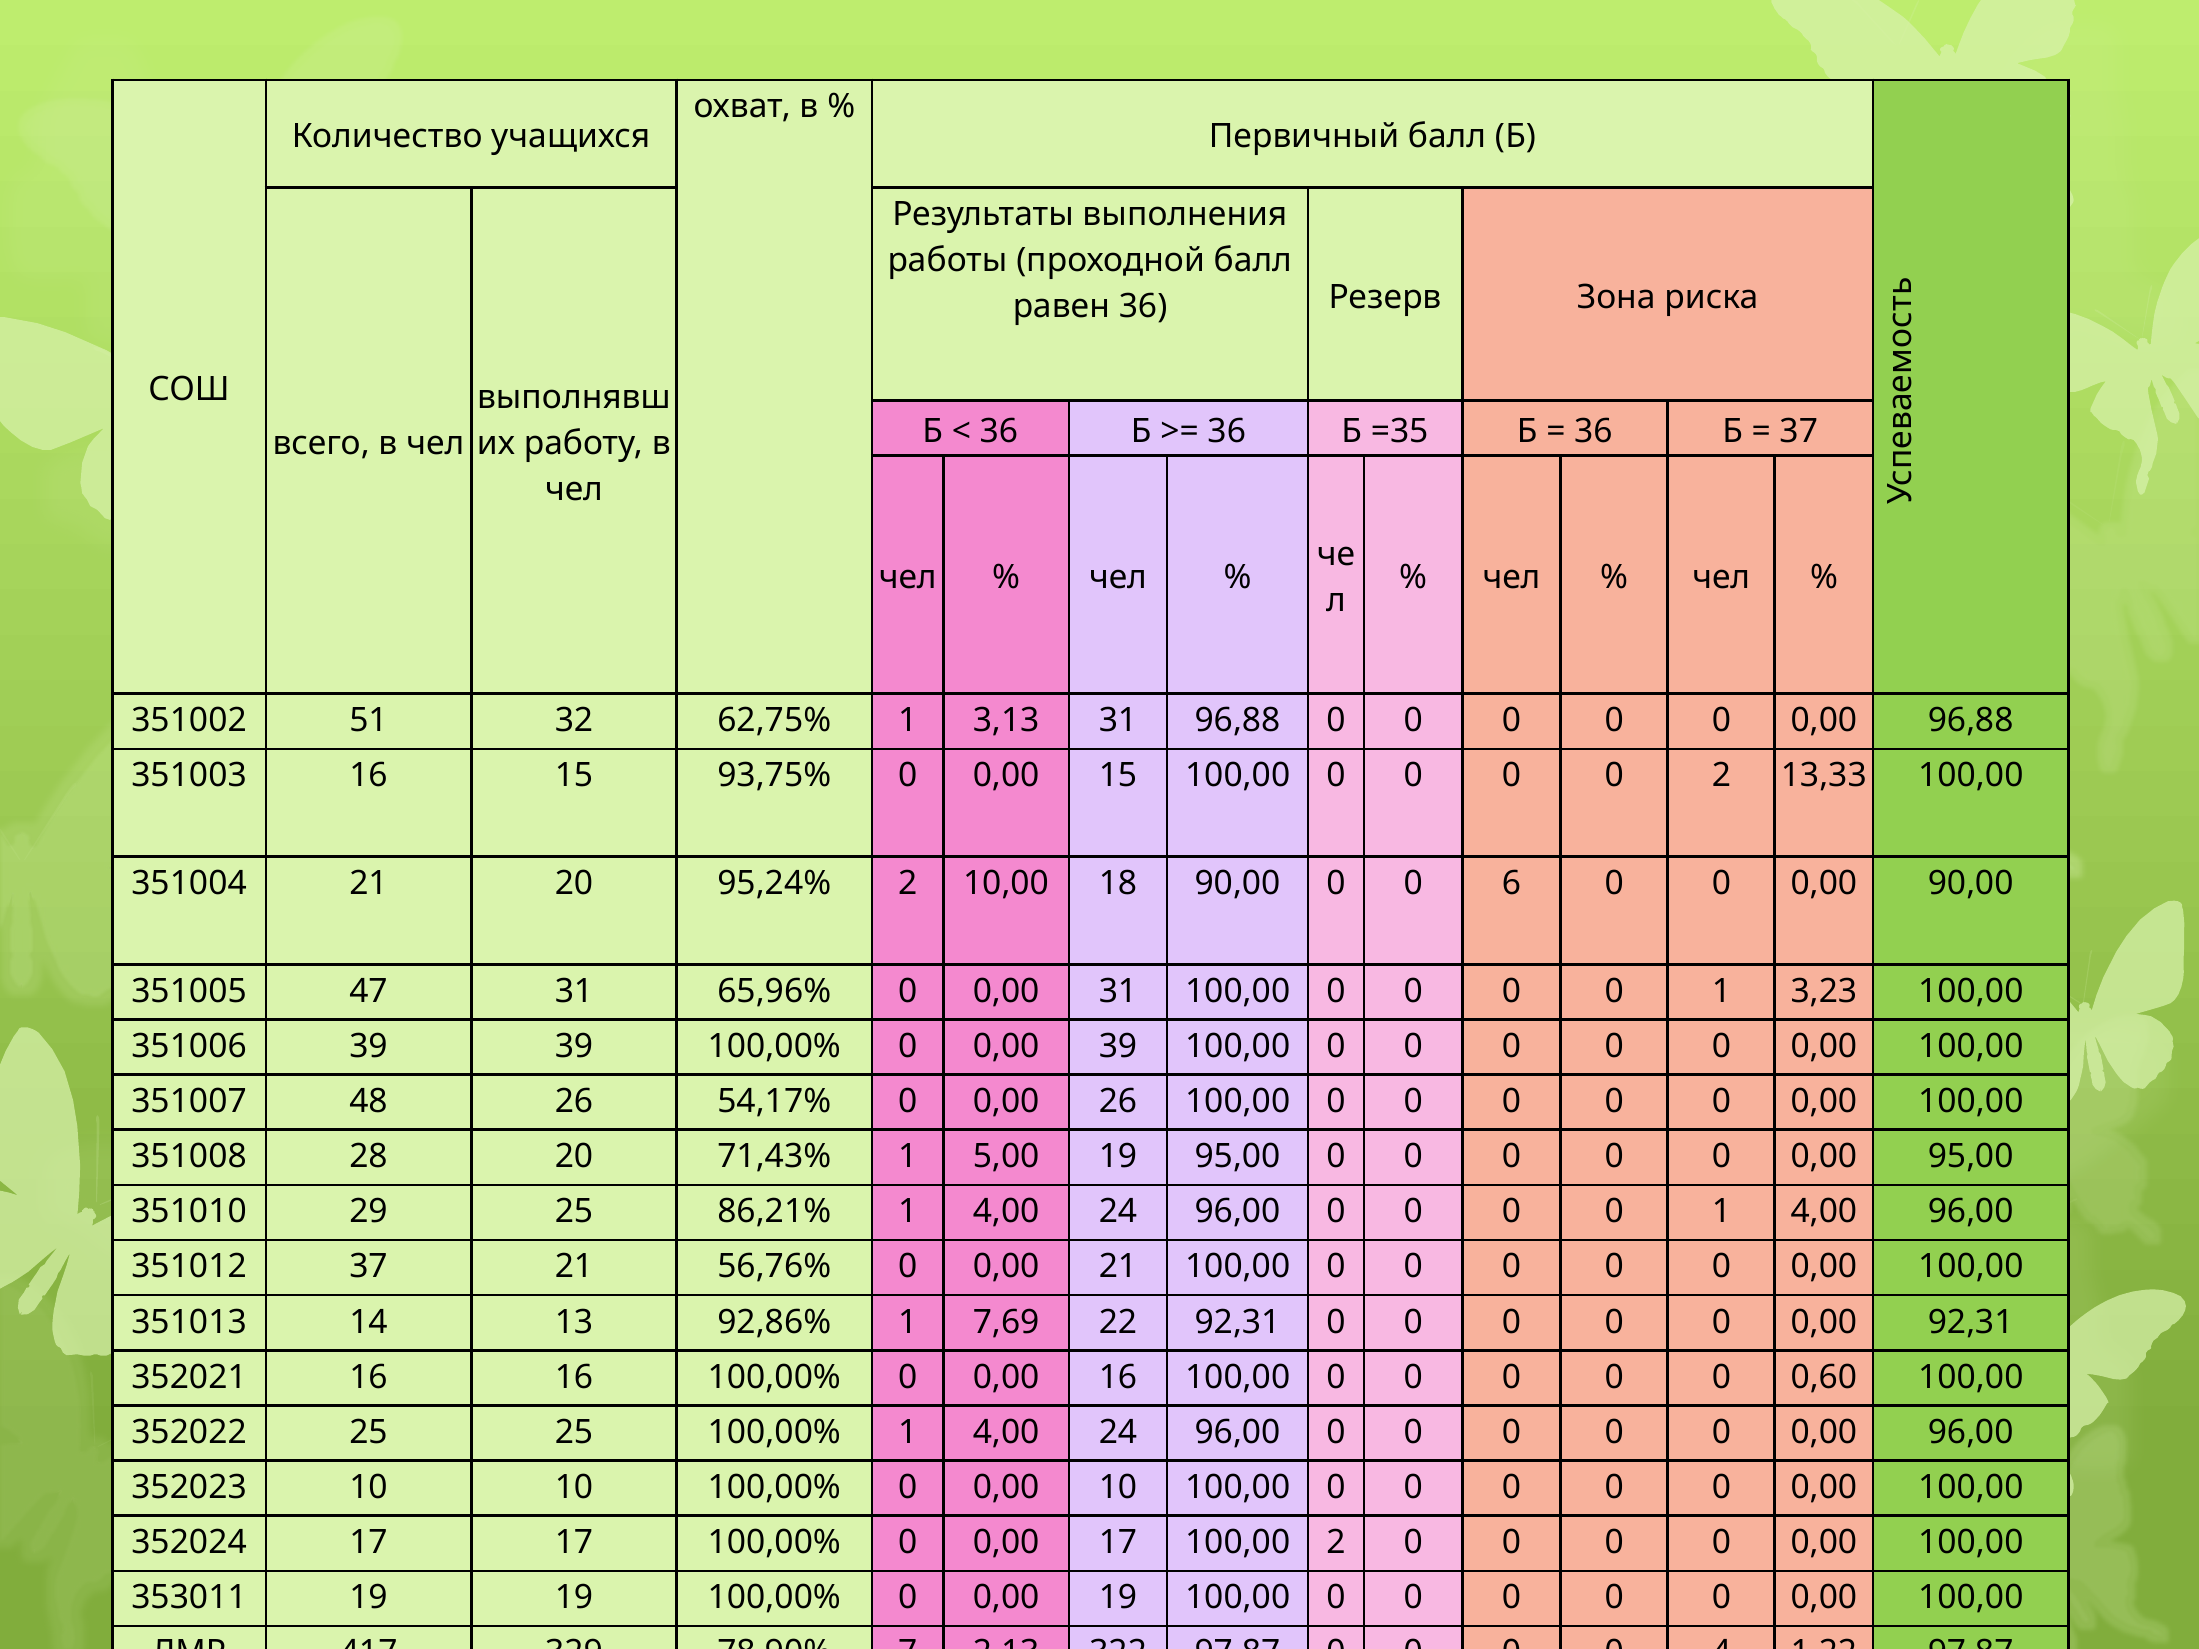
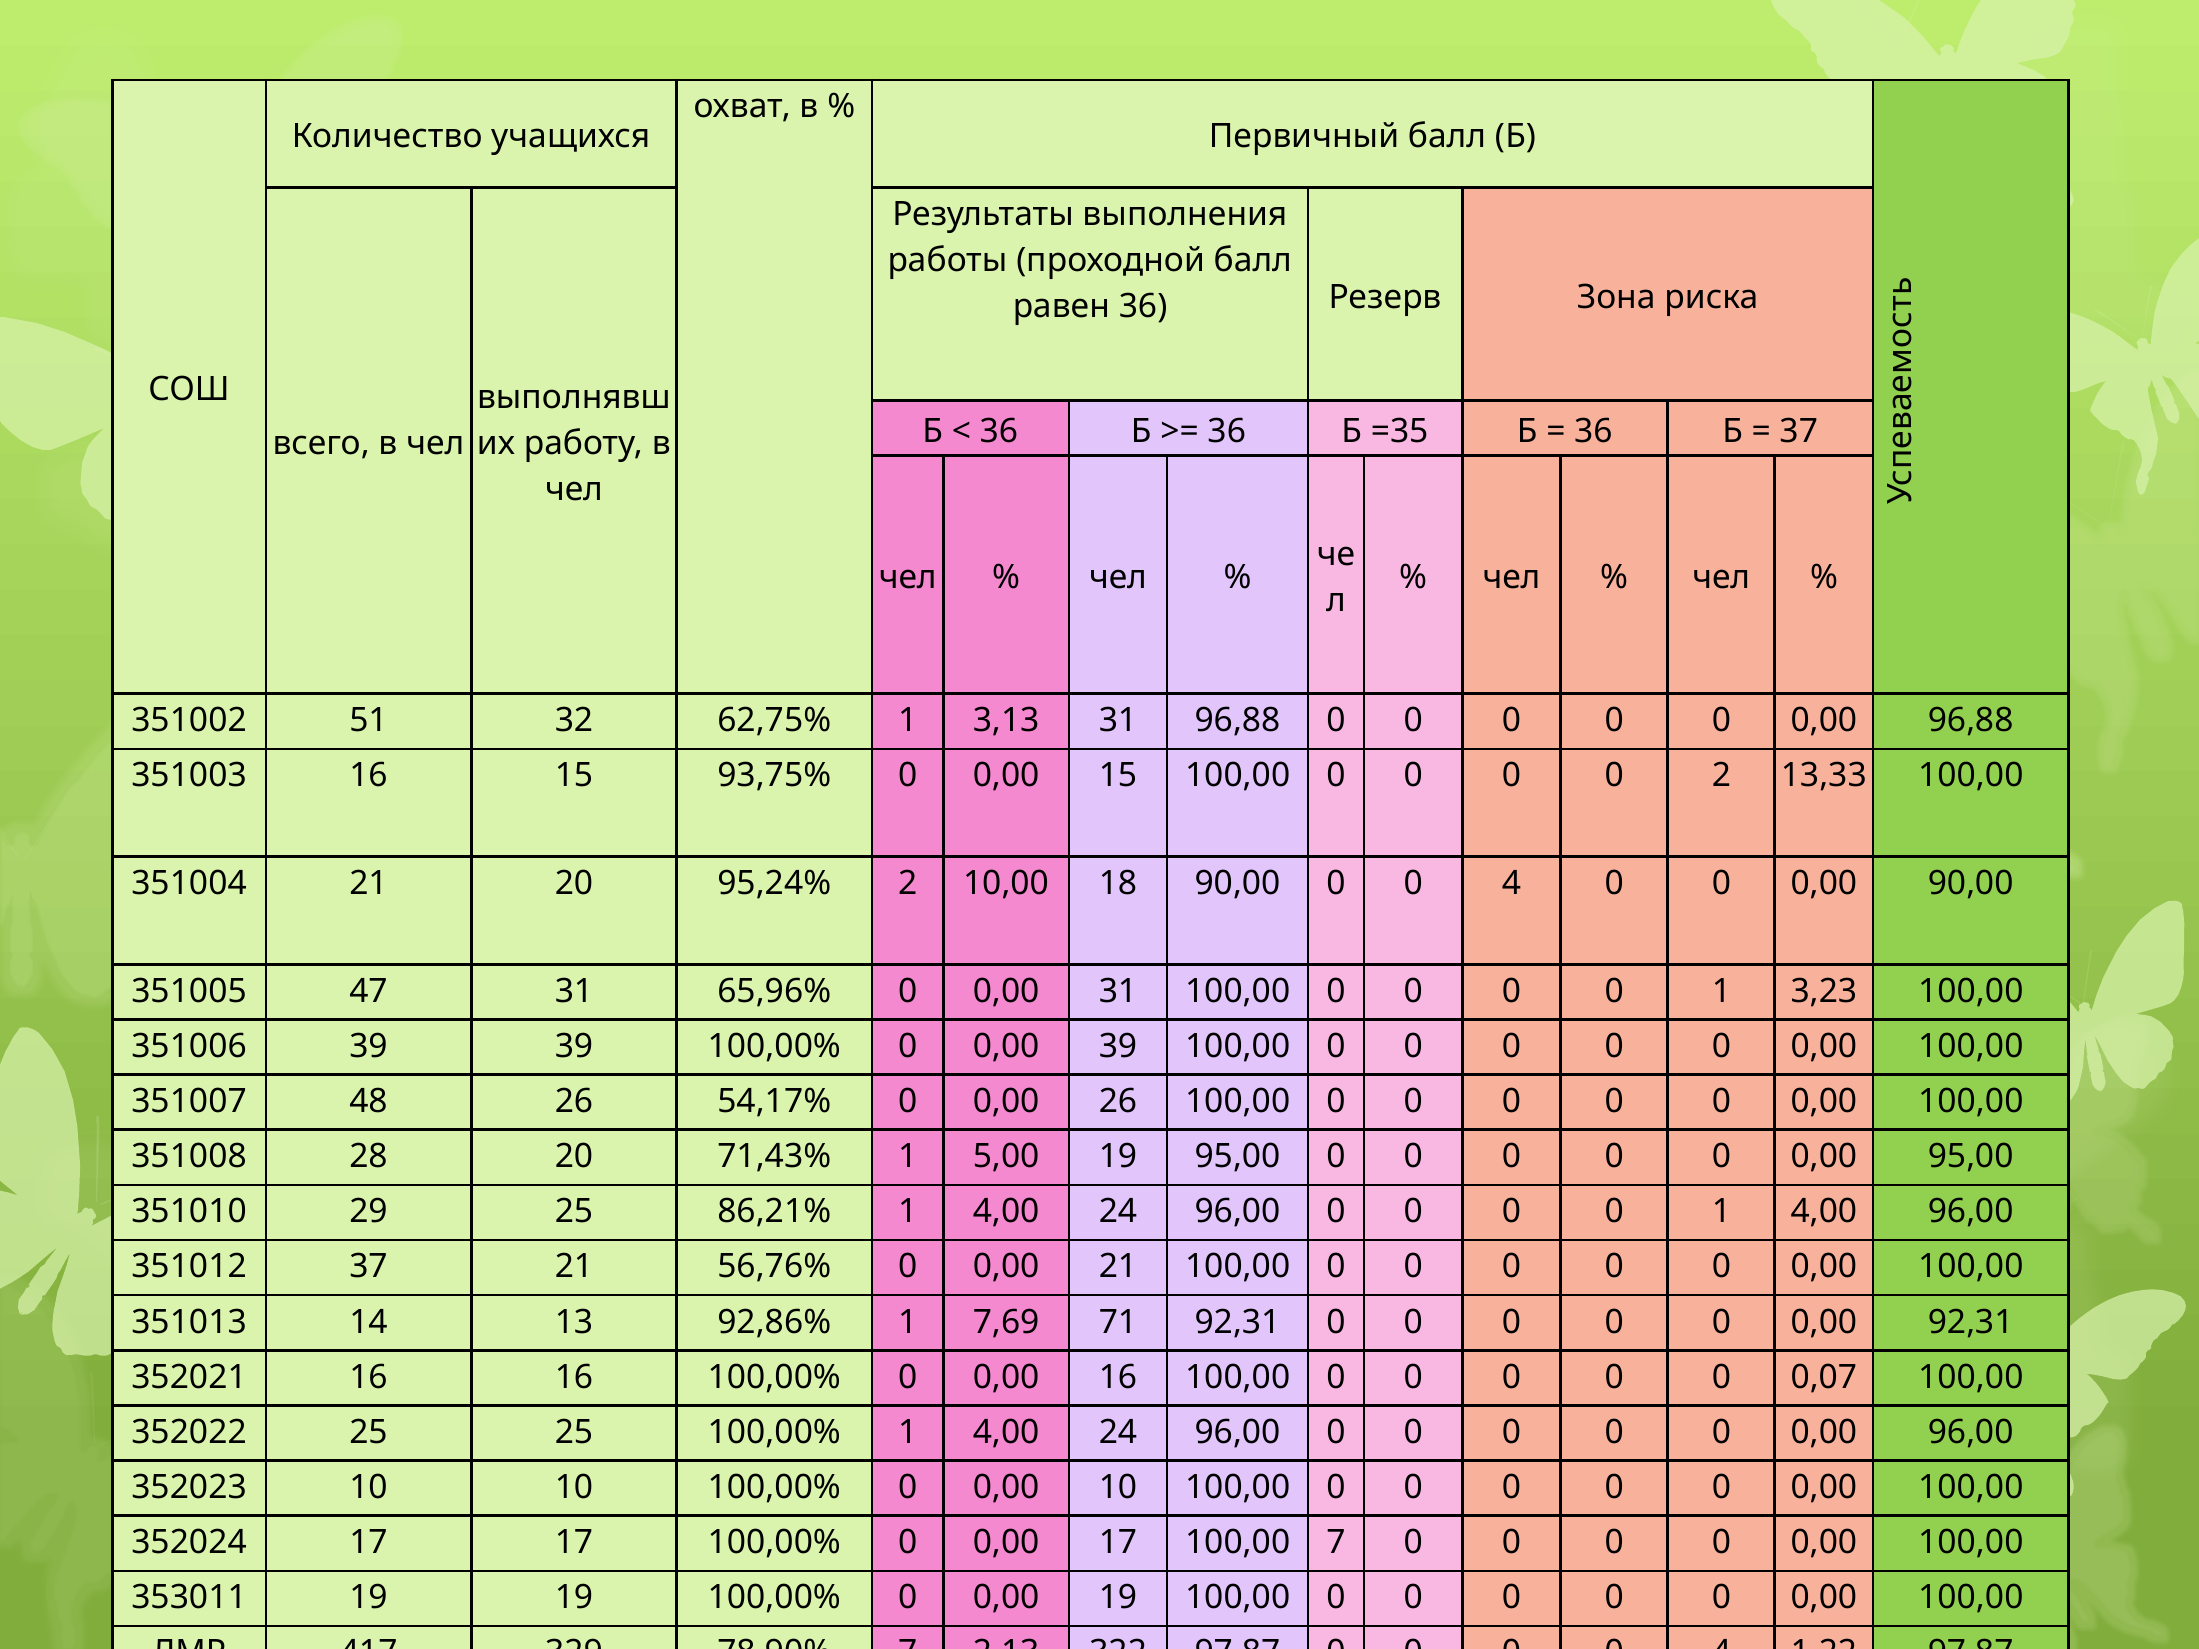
90,00 0 0 6: 6 -> 4
22: 22 -> 71
0,60: 0,60 -> 0,07
100,00 2: 2 -> 7
